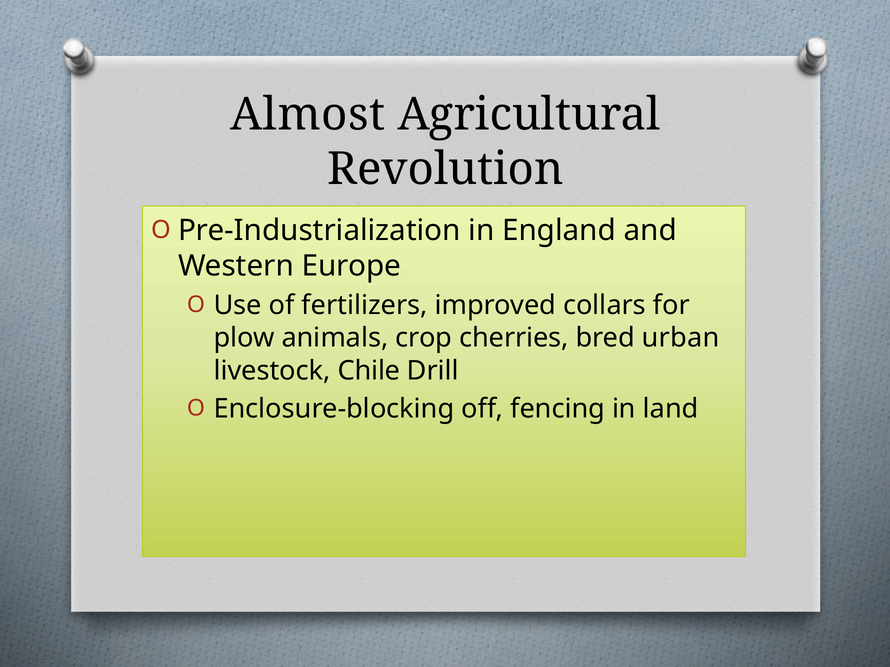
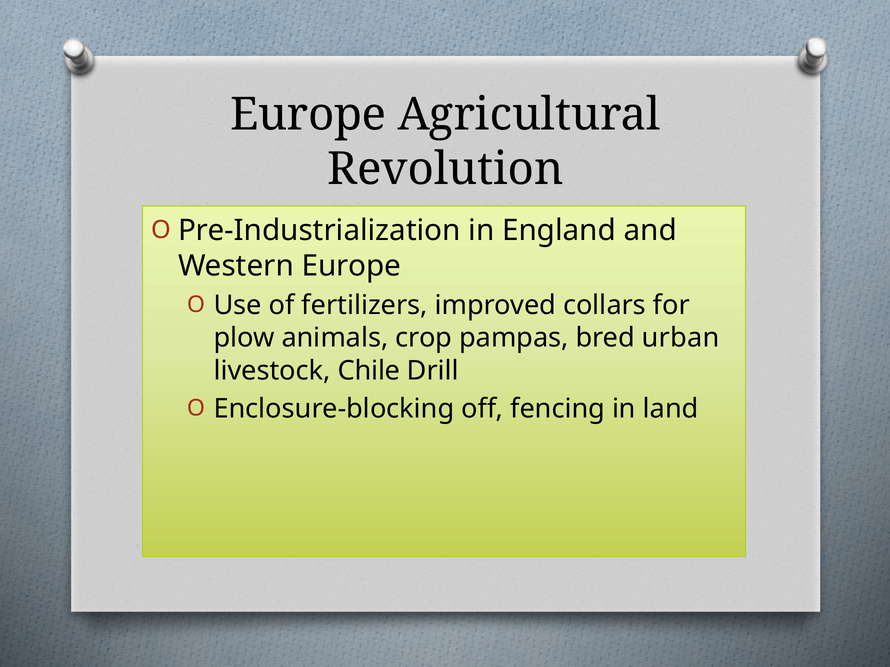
Almost at (308, 115): Almost -> Europe
cherries: cherries -> pampas
